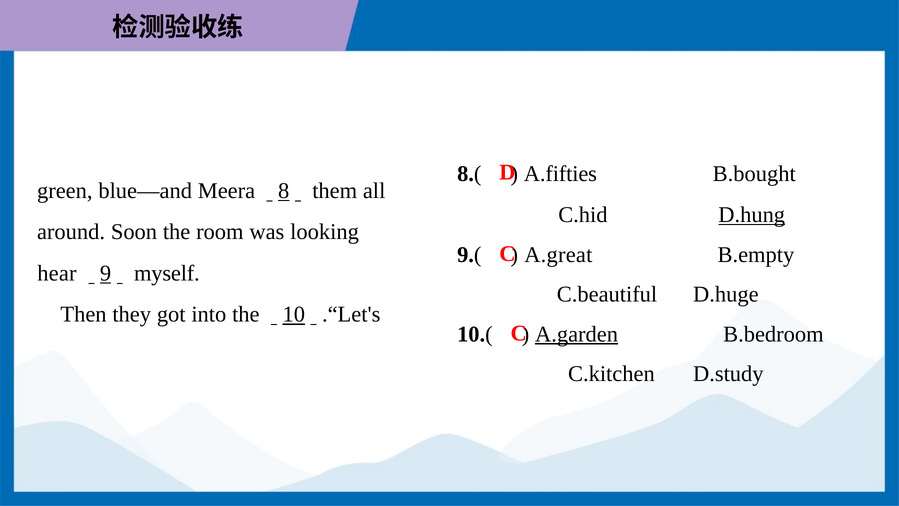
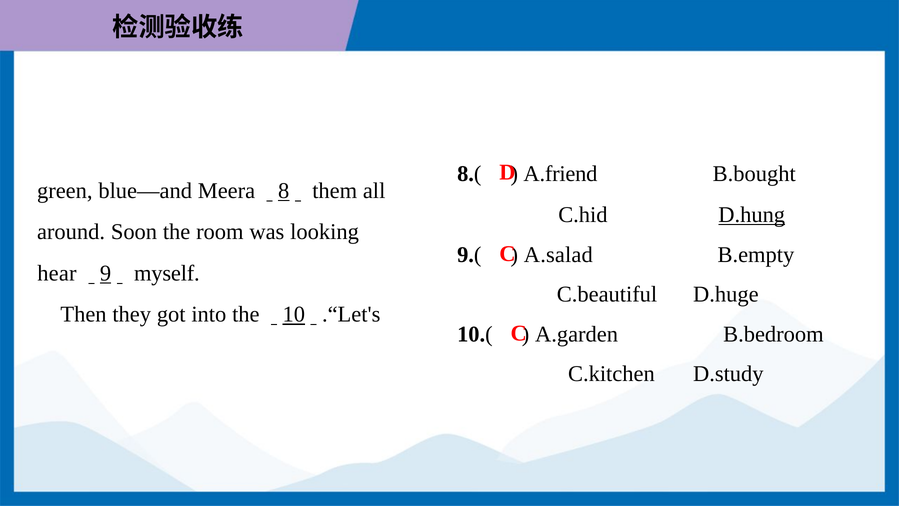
A.fifties: A.fifties -> A.friend
A.great: A.great -> A.salad
A.garden underline: present -> none
